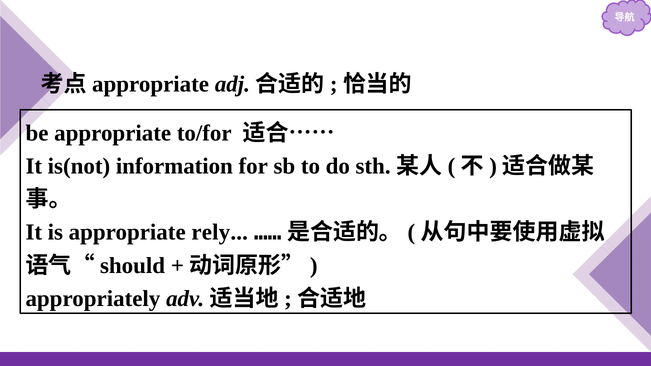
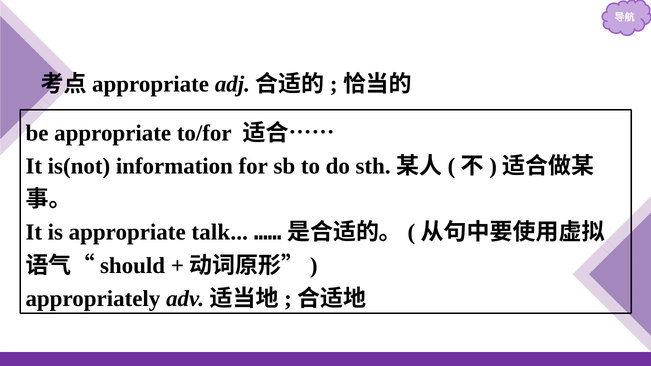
rely: rely -> talk
